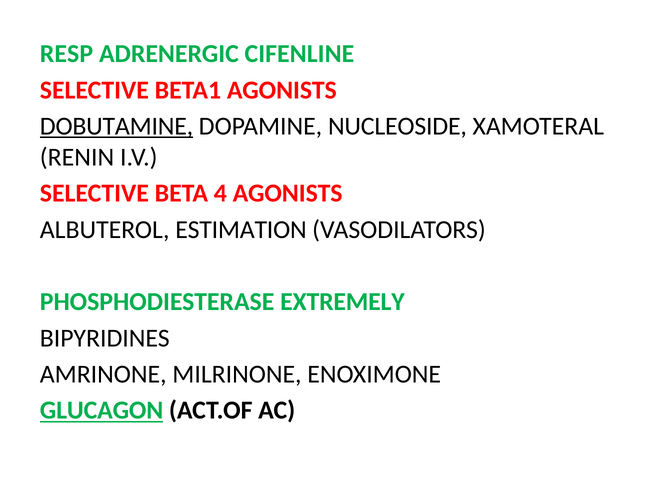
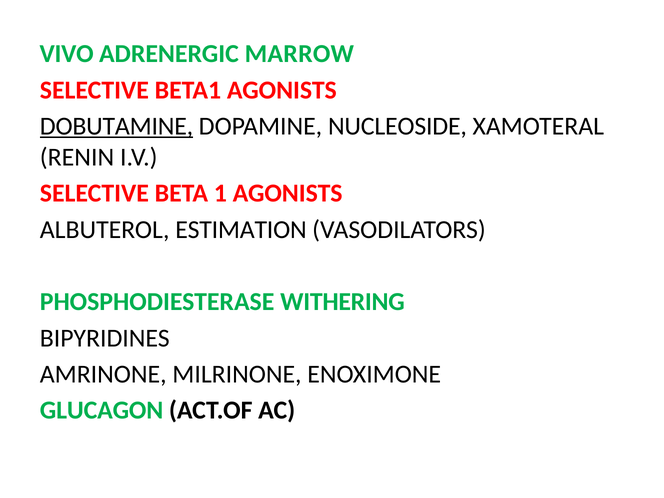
RESP: RESP -> VIVO
CIFENLINE: CIFENLINE -> MARROW
4: 4 -> 1
EXTREMELY: EXTREMELY -> WITHERING
GLUCAGON underline: present -> none
